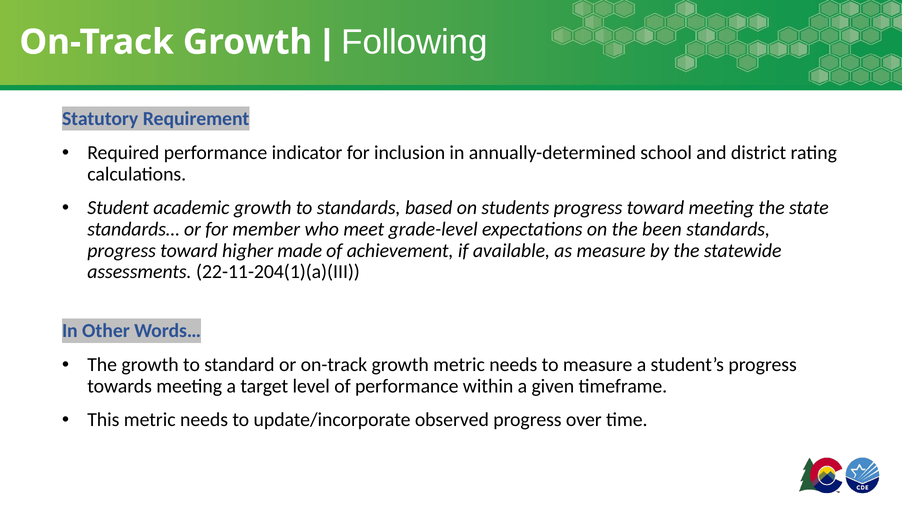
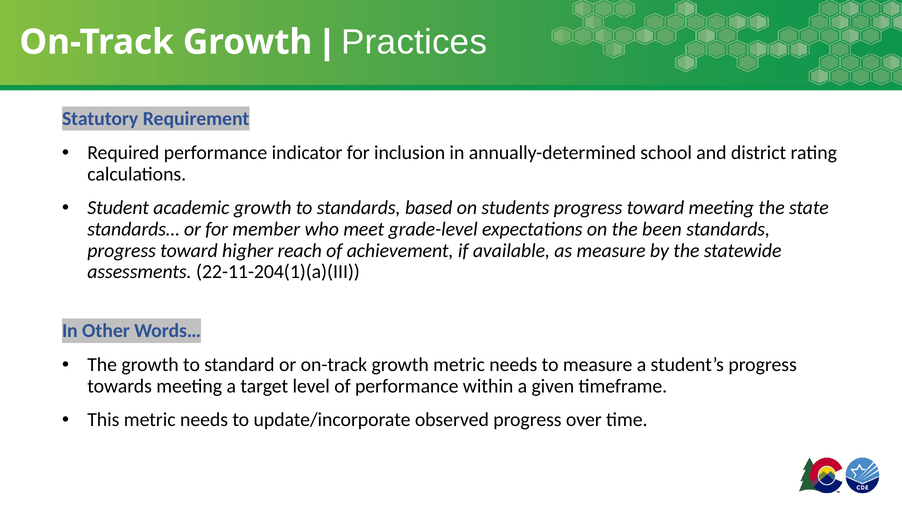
Following: Following -> Practices
made: made -> reach
